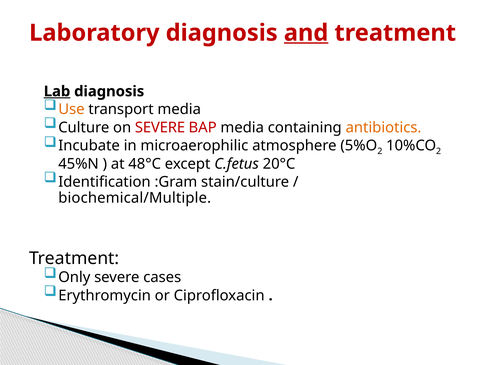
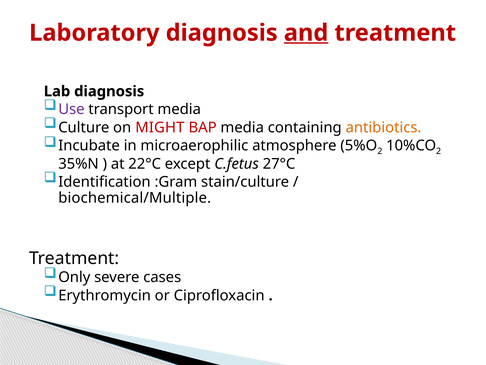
Lab underline: present -> none
Use colour: orange -> purple
on SEVERE: SEVERE -> MIGHT
45%N: 45%N -> 35%N
48°C: 48°C -> 22°C
20°C: 20°C -> 27°C
